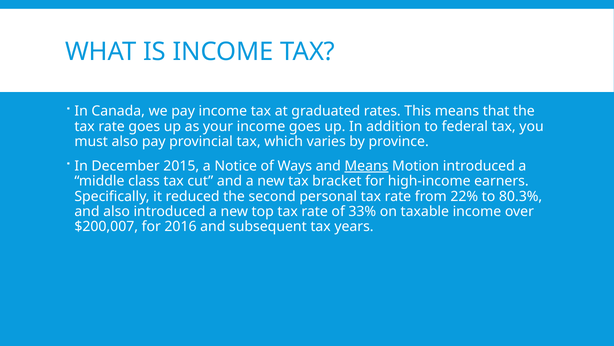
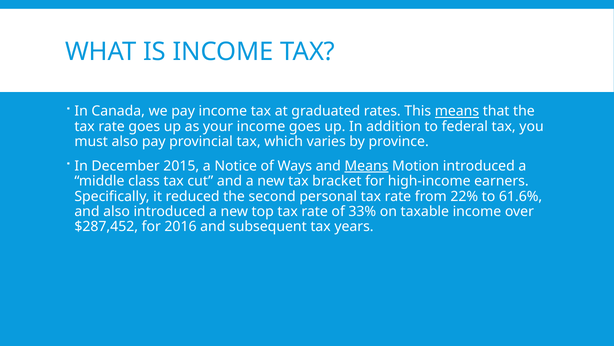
means at (457, 111) underline: none -> present
80.3%: 80.3% -> 61.6%
$200,007: $200,007 -> $287,452
